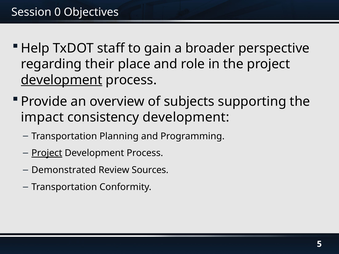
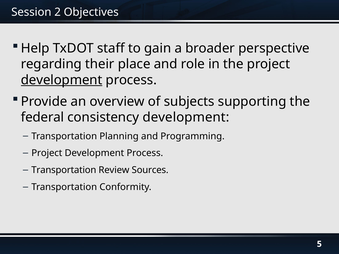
0: 0 -> 2
impact: impact -> federal
Project at (47, 153) underline: present -> none
Demonstrated at (64, 170): Demonstrated -> Transportation
